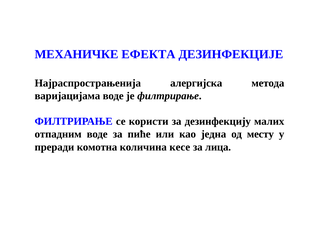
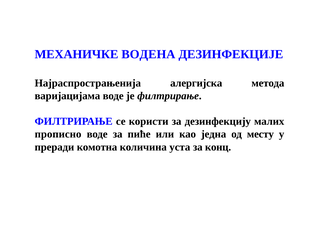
ЕФЕКТА: ЕФЕКТА -> ВОДЕНА
отпадним: отпадним -> прописно
кесе: кесе -> уста
лица: лица -> конц
